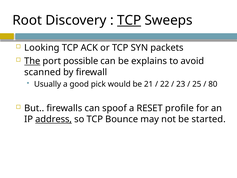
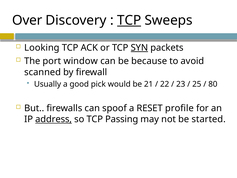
Root: Root -> Over
SYN underline: none -> present
The underline: present -> none
possible: possible -> window
explains: explains -> because
Bounce: Bounce -> Passing
